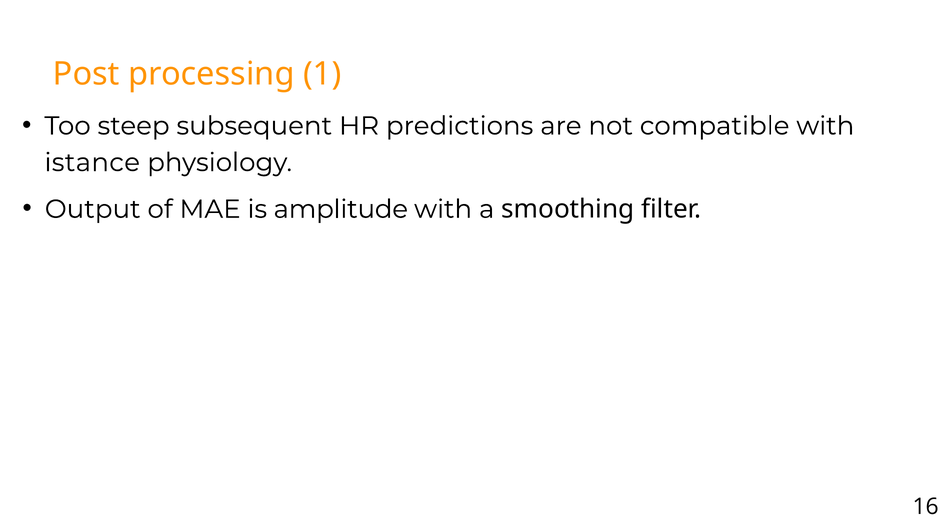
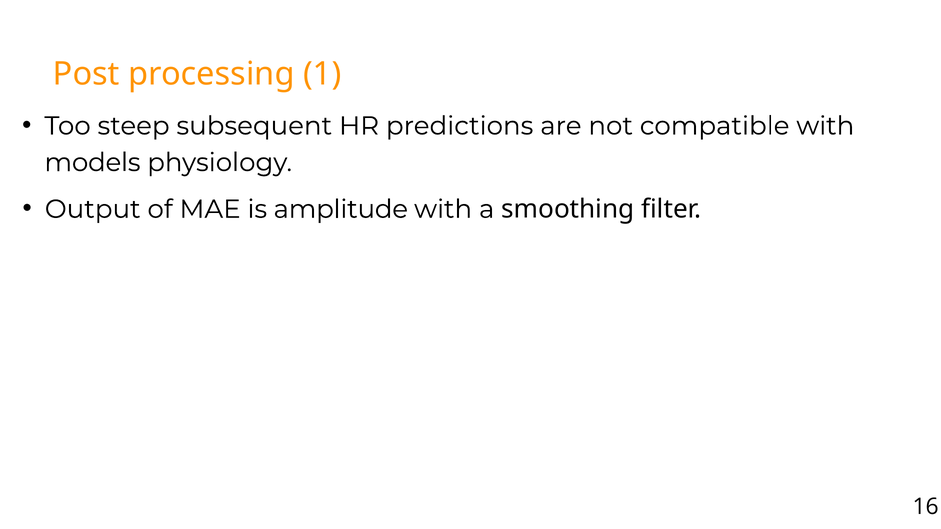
istance: istance -> models
